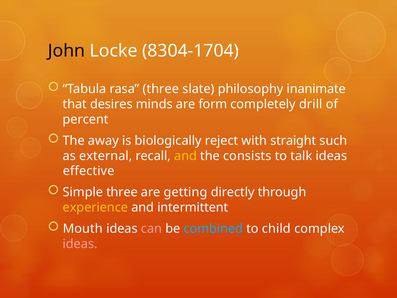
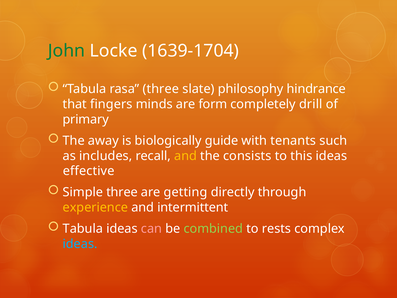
John colour: black -> green
8304-1704: 8304-1704 -> 1639-1704
inanimate: inanimate -> hindrance
desires: desires -> fingers
percent: percent -> primary
reject: reject -> guide
straight: straight -> tenants
external: external -> includes
talk: talk -> this
Mouth at (83, 228): Mouth -> Tabula
combined colour: light blue -> light green
child: child -> rests
ideas at (80, 244) colour: pink -> light blue
